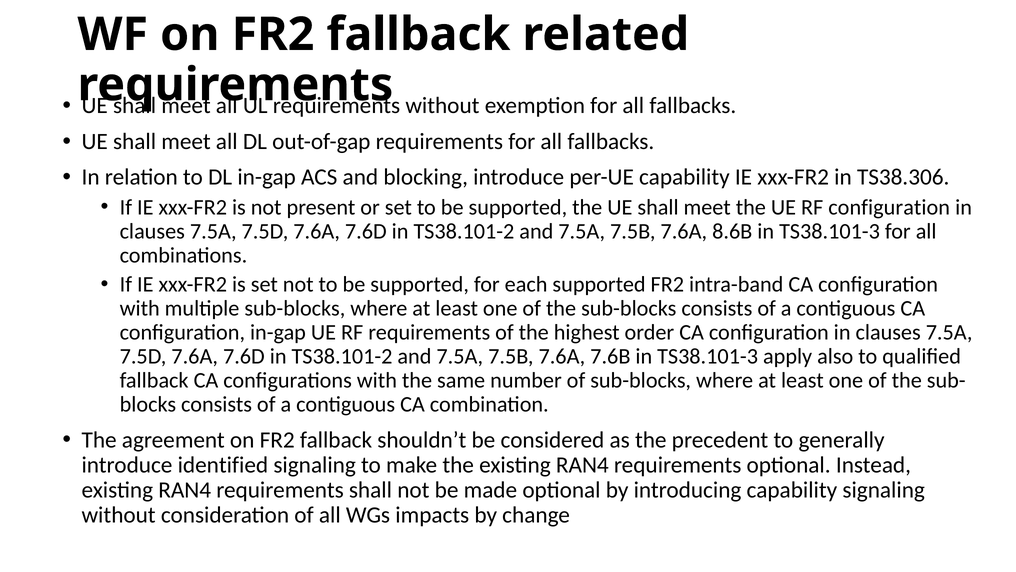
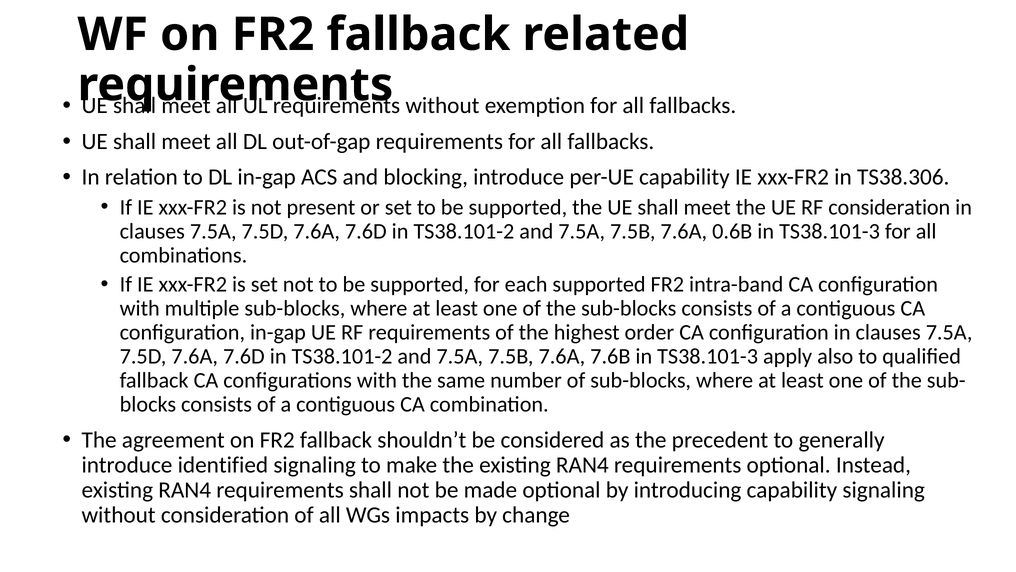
RF configuration: configuration -> consideration
8.6B: 8.6B -> 0.6B
